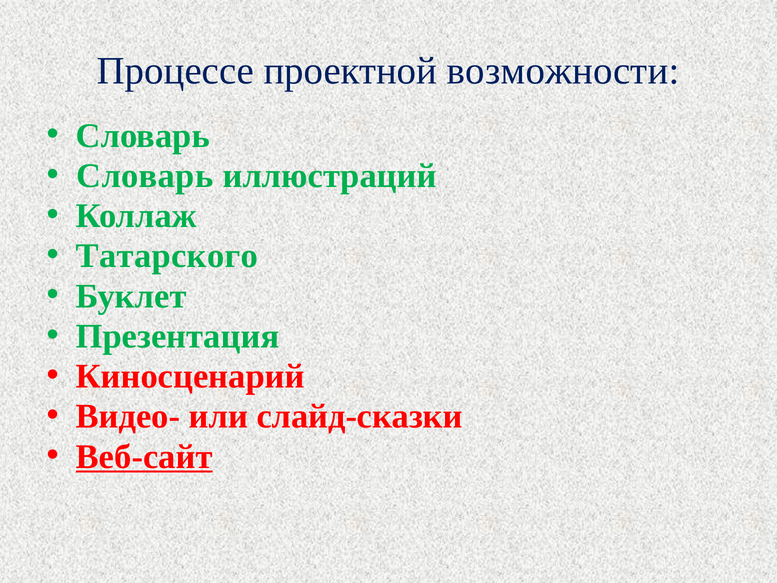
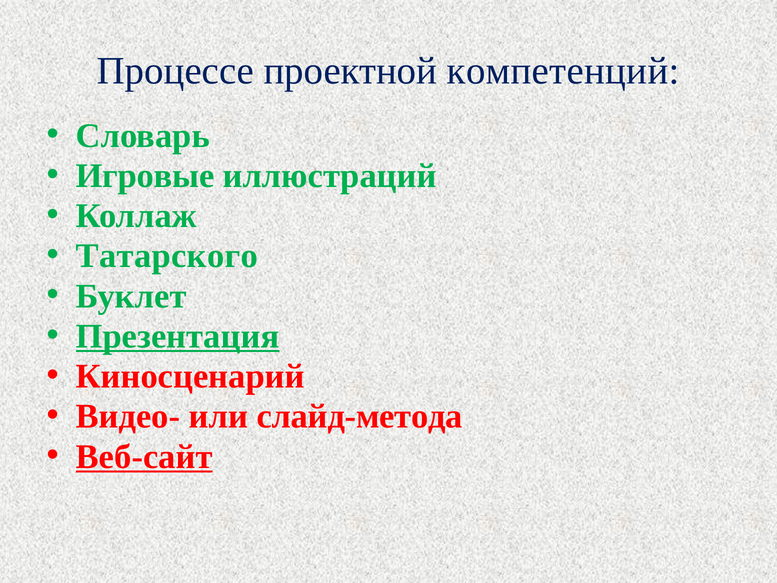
возможности: возможности -> компетенций
Словарь at (145, 176): Словарь -> Игровые
Презентация underline: none -> present
слайд-сказки: слайд-сказки -> слайд-метода
